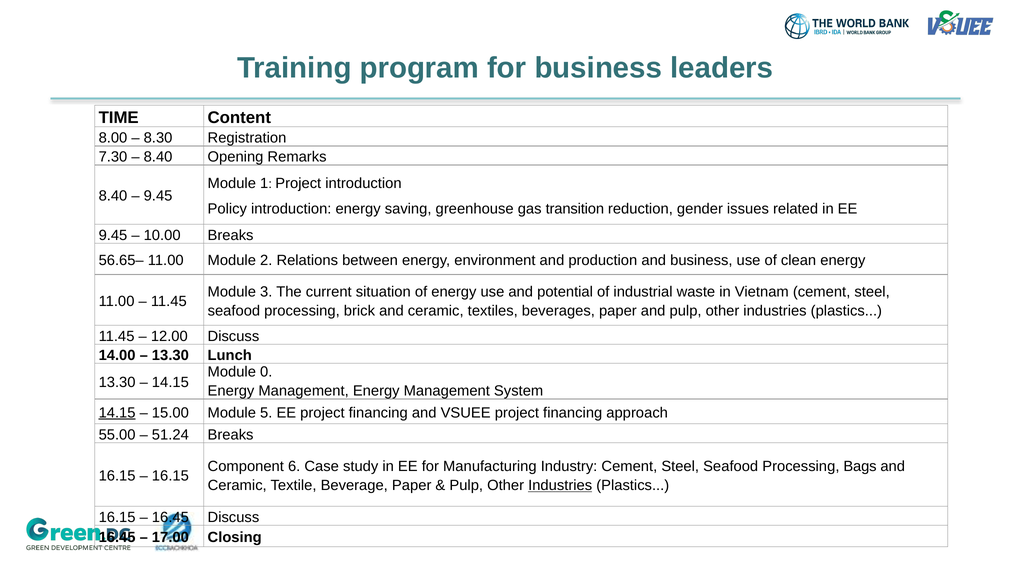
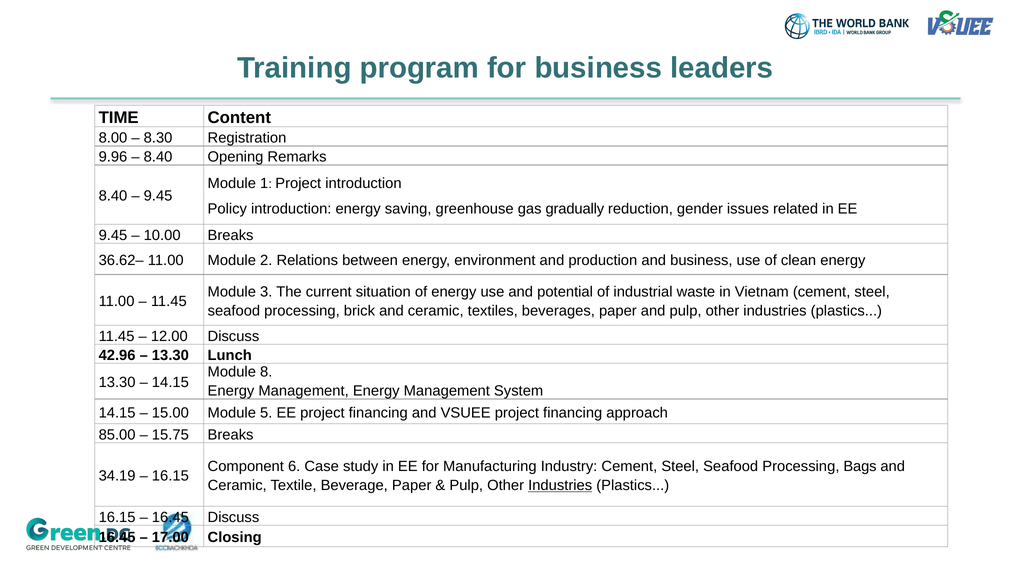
7.30: 7.30 -> 9.96
transition: transition -> gradually
56.65–: 56.65– -> 36.62–
14.00: 14.00 -> 42.96
0: 0 -> 8
14.15 at (117, 413) underline: present -> none
55.00: 55.00 -> 85.00
51.24: 51.24 -> 15.75
16.15 at (117, 476): 16.15 -> 34.19
